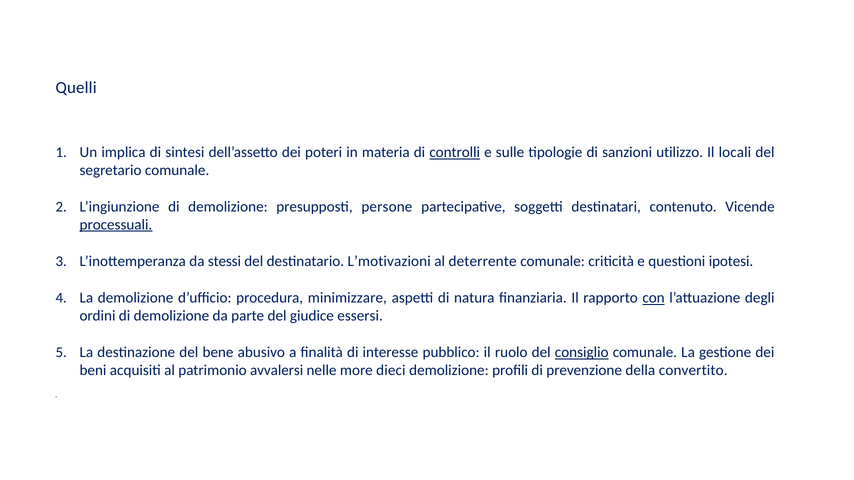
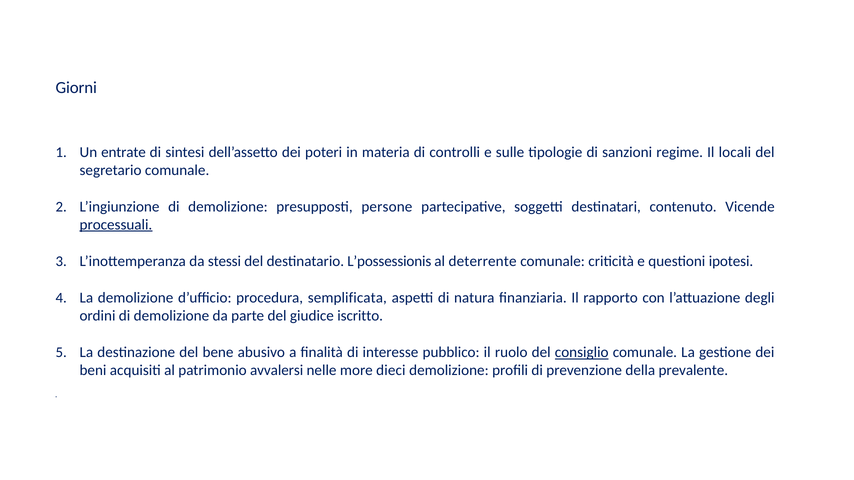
Quelli: Quelli -> Giorni
implica: implica -> entrate
controlli underline: present -> none
utilizzo: utilizzo -> regime
L’motivazioni: L’motivazioni -> L’possessionis
minimizzare: minimizzare -> semplificata
con underline: present -> none
essersi: essersi -> iscritto
convertito: convertito -> prevalente
